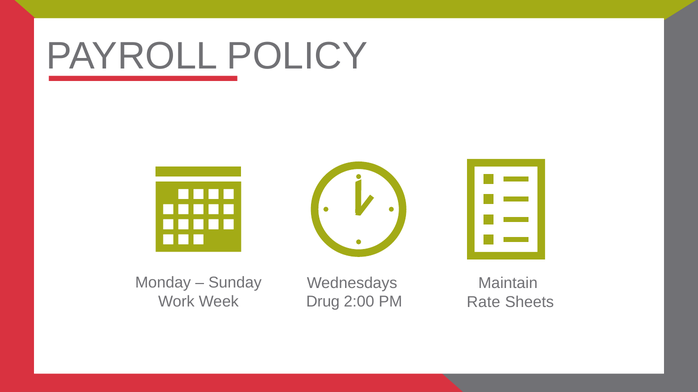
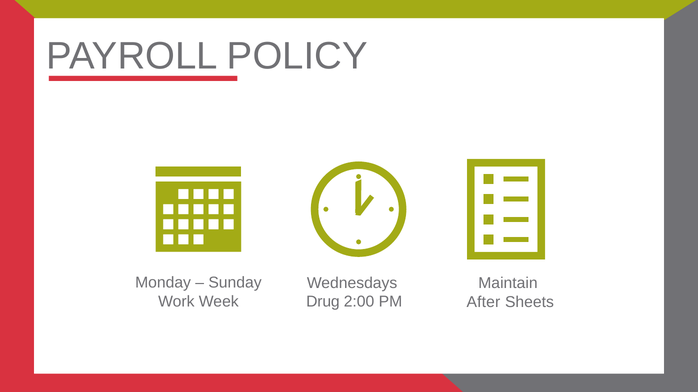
Rate: Rate -> After
